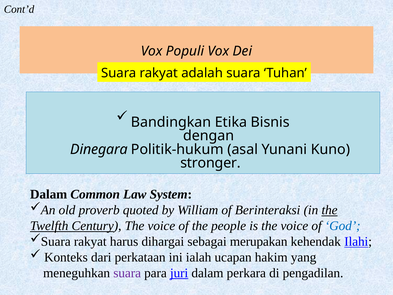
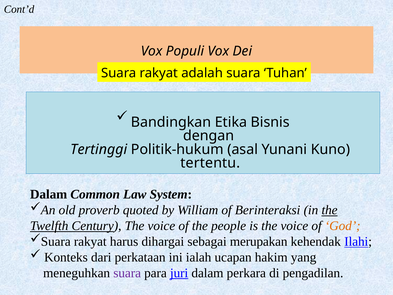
Dinegara: Dinegara -> Tertinggi
stronger: stronger -> tertentu
God colour: blue -> orange
